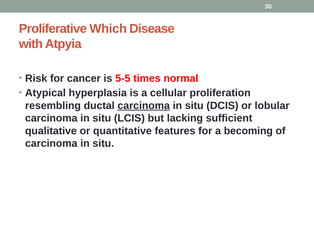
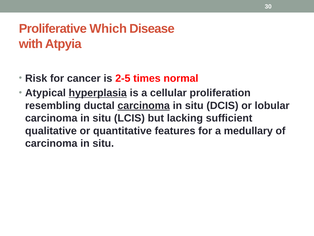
5-5: 5-5 -> 2-5
hyperplasia underline: none -> present
becoming: becoming -> medullary
